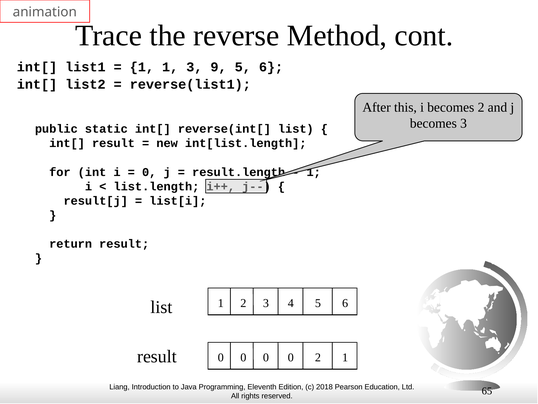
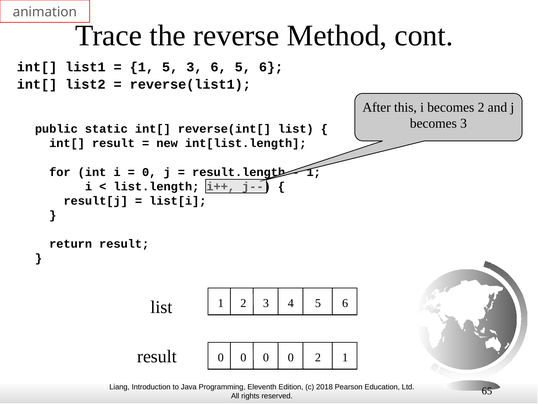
1 1: 1 -> 5
3 9: 9 -> 6
